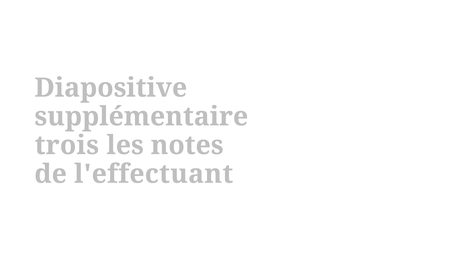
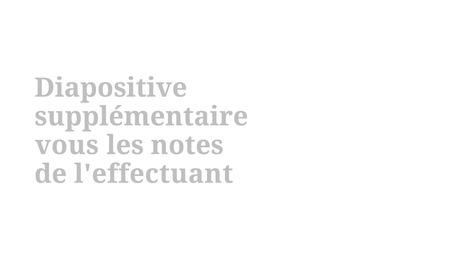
trois: trois -> vous
